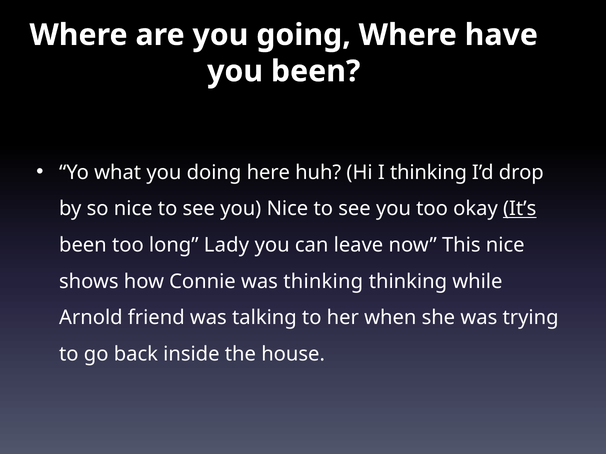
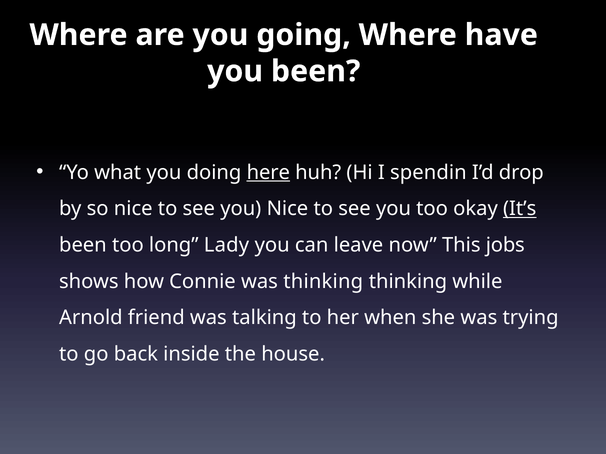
here underline: none -> present
I thinking: thinking -> spendin
This nice: nice -> jobs
